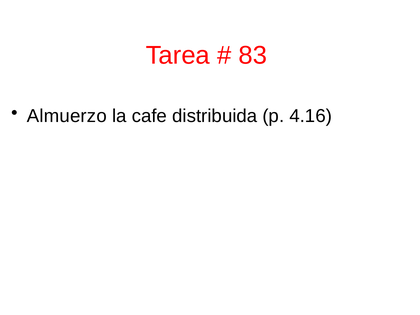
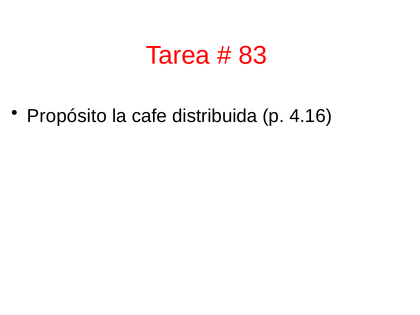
Almuerzo: Almuerzo -> Propósito
